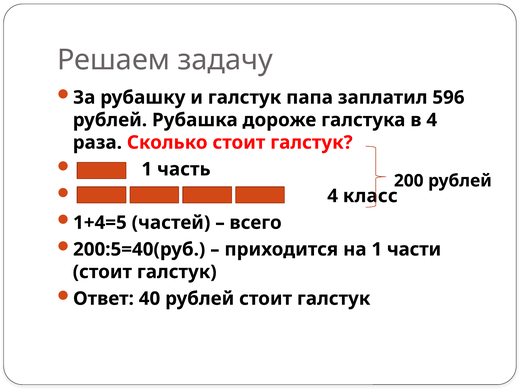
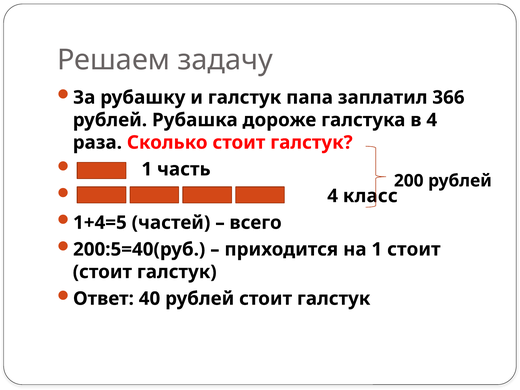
596: 596 -> 366
1 части: части -> стоит
